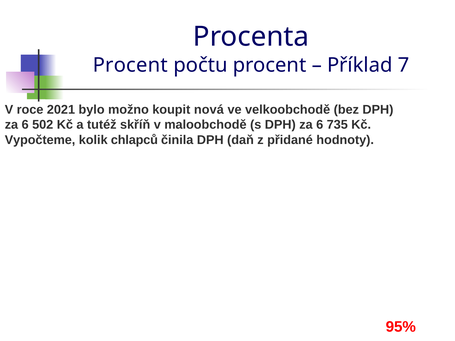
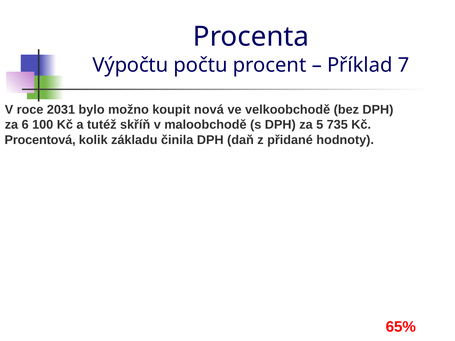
Procent at (130, 65): Procent -> Výpočtu
2021: 2021 -> 2031
502: 502 -> 100
s DPH za 6: 6 -> 5
Vypočteme: Vypočteme -> Procentová
chlapců: chlapců -> základu
95%: 95% -> 65%
